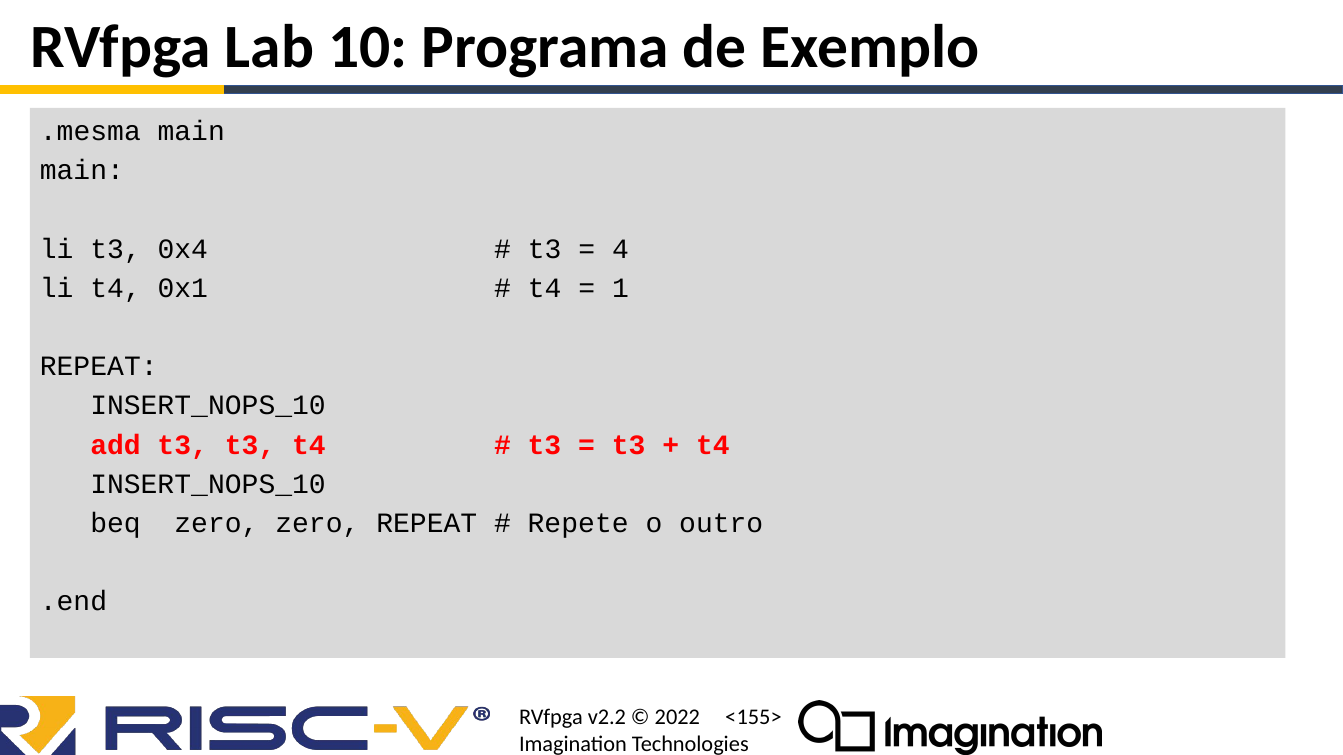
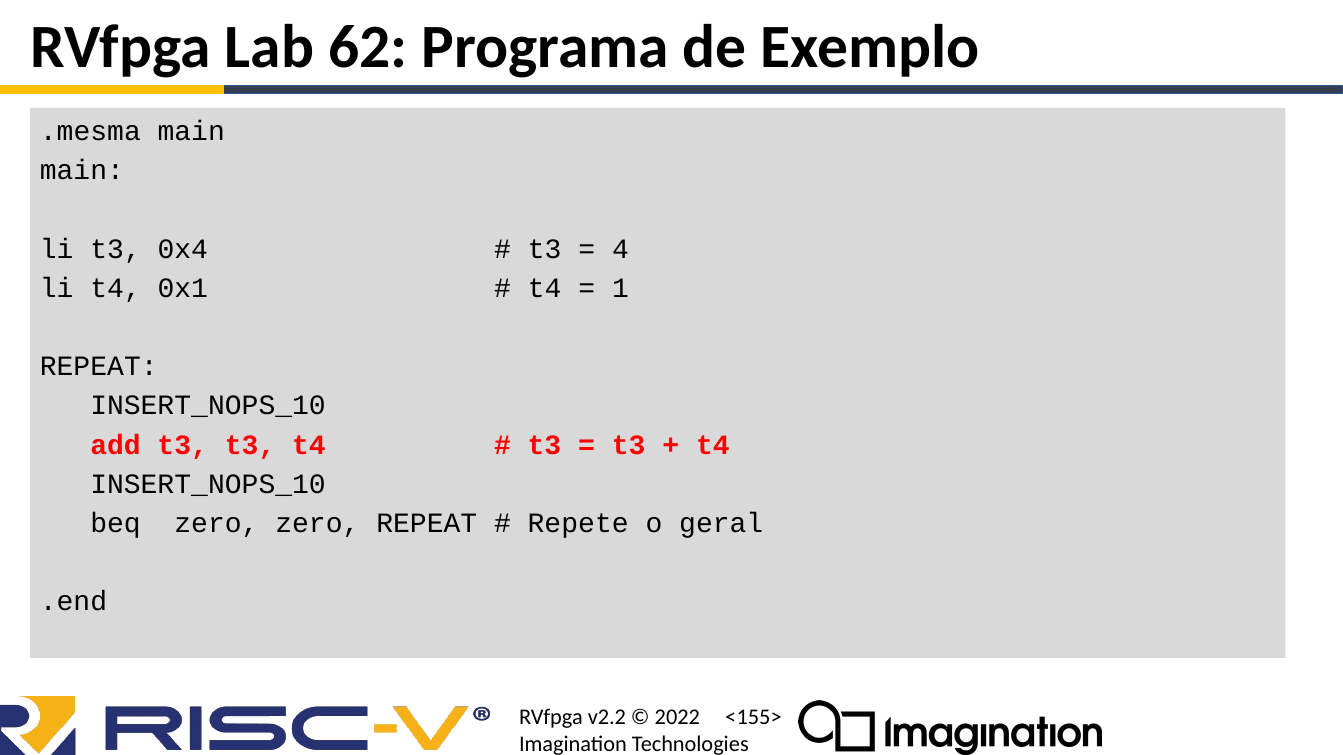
10: 10 -> 62
outro: outro -> geral
